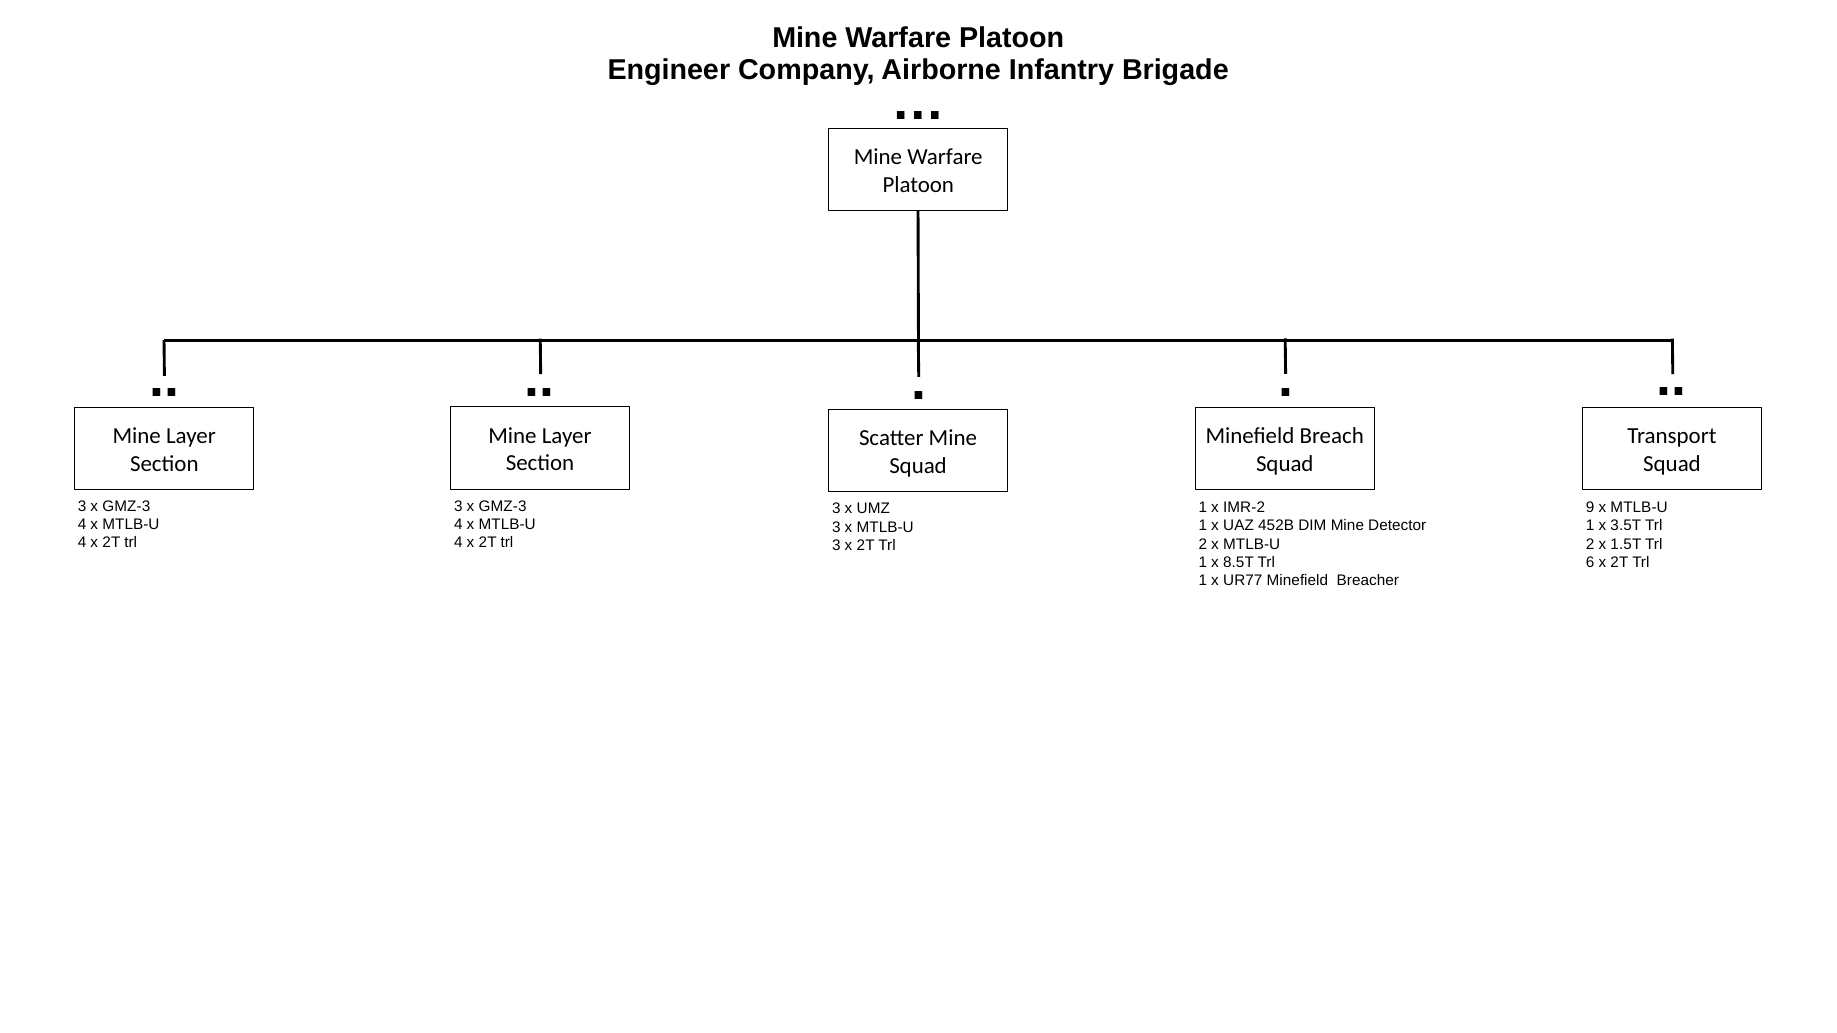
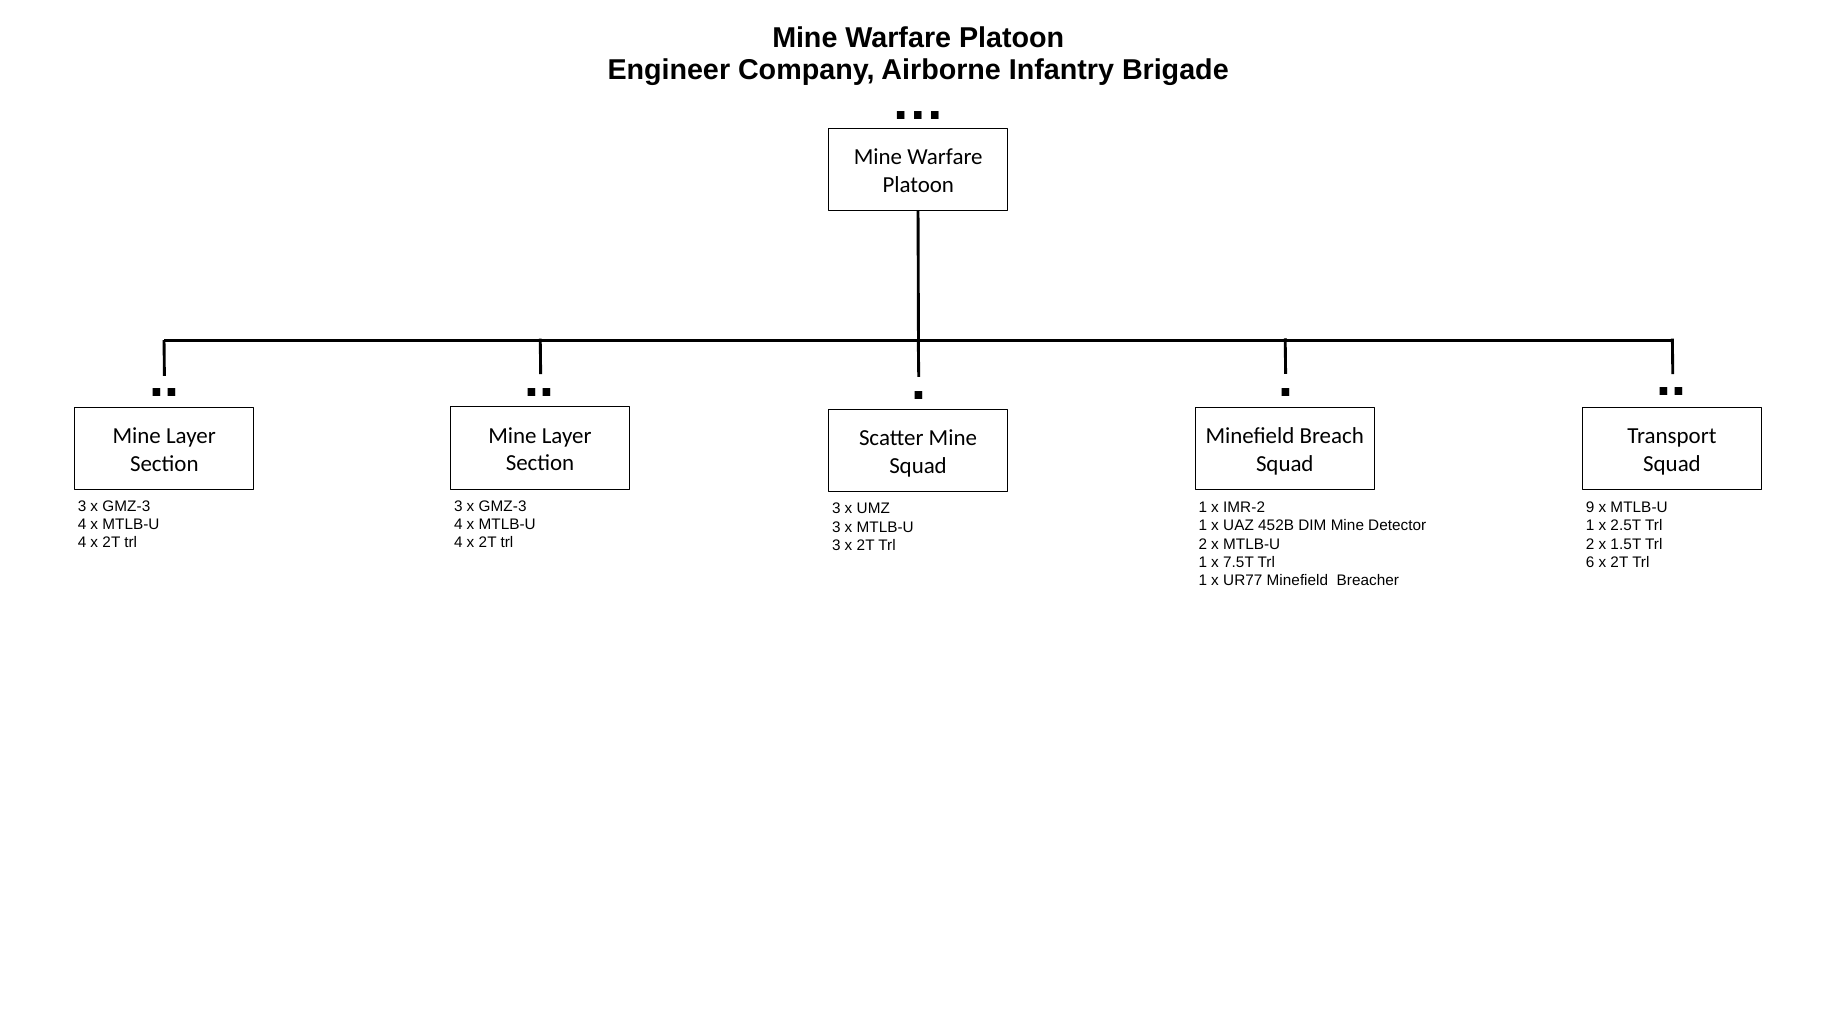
3.5T: 3.5T -> 2.5T
8.5T: 8.5T -> 7.5T
